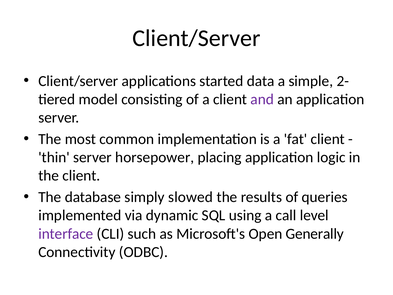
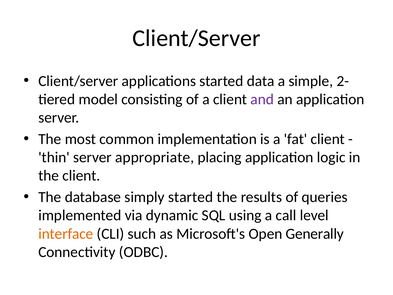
horsepower: horsepower -> appropriate
simply slowed: slowed -> started
interface colour: purple -> orange
